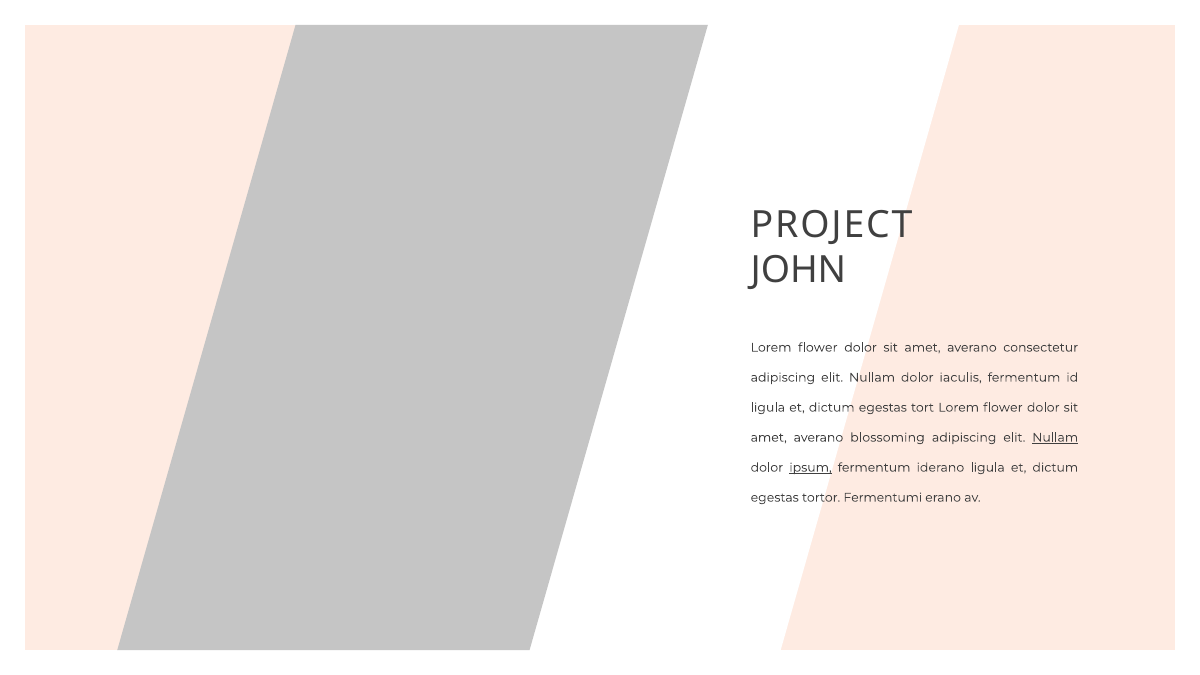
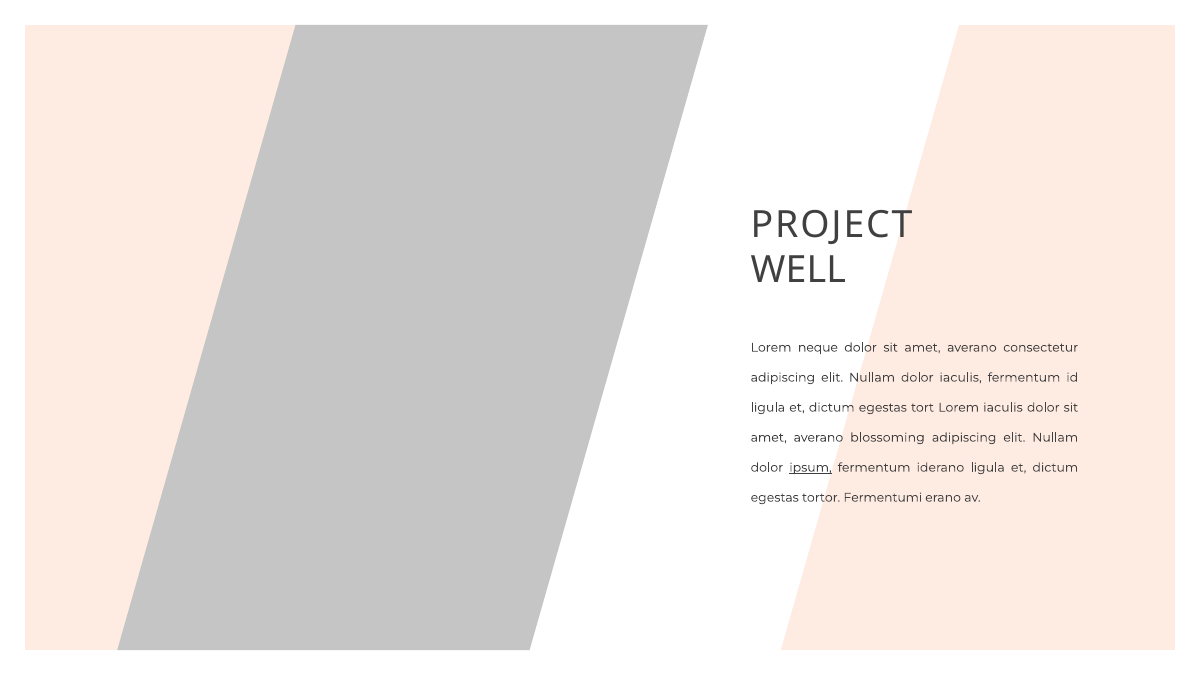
JOHN: JOHN -> WELL
flower at (818, 347): flower -> neque
tort Lorem flower: flower -> iaculis
Nullam at (1055, 438) underline: present -> none
